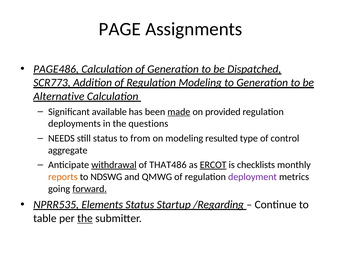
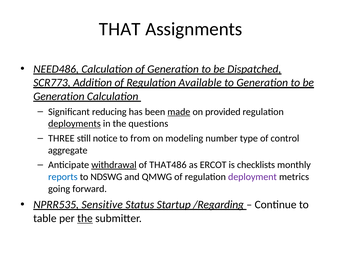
PAGE: PAGE -> THAT
PAGE486: PAGE486 -> NEED486
Regulation Modeling: Modeling -> Available
Alternative at (59, 96): Alternative -> Generation
available: available -> reducing
deployments underline: none -> present
NEEDS: NEEDS -> THREE
still status: status -> notice
resulted: resulted -> number
ERCOT underline: present -> none
reports colour: orange -> blue
forward underline: present -> none
Elements: Elements -> Sensitive
